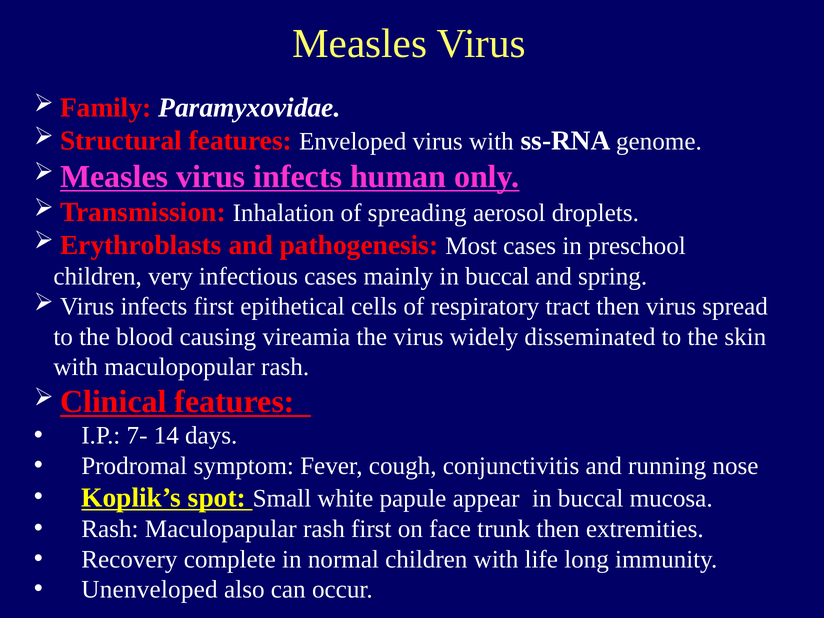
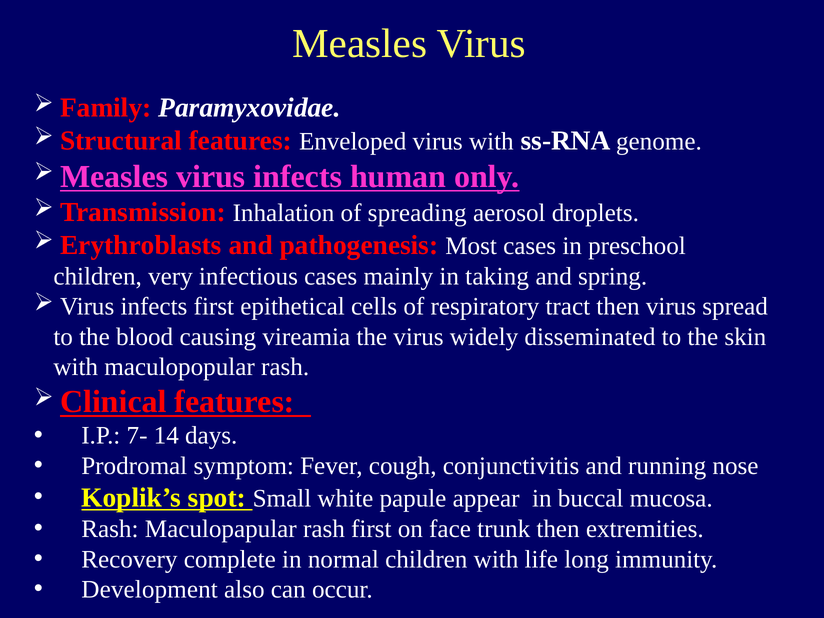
mainly in buccal: buccal -> taking
Unenveloped: Unenveloped -> Development
